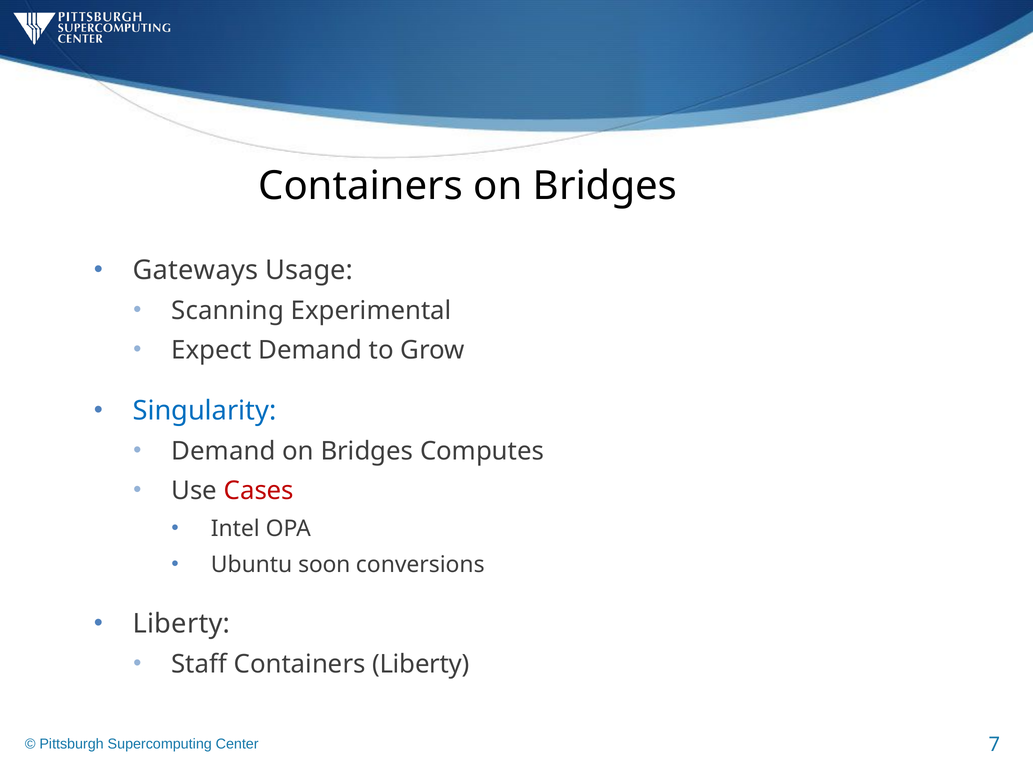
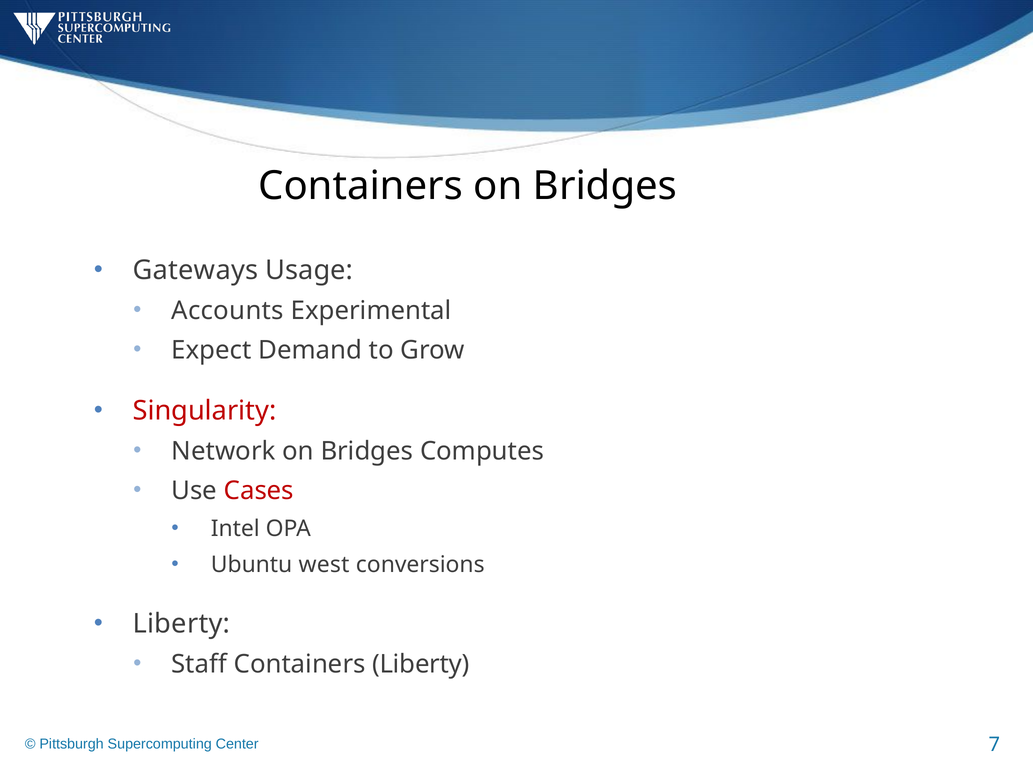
Scanning: Scanning -> Accounts
Singularity colour: blue -> red
Demand at (224, 451): Demand -> Network
soon: soon -> west
